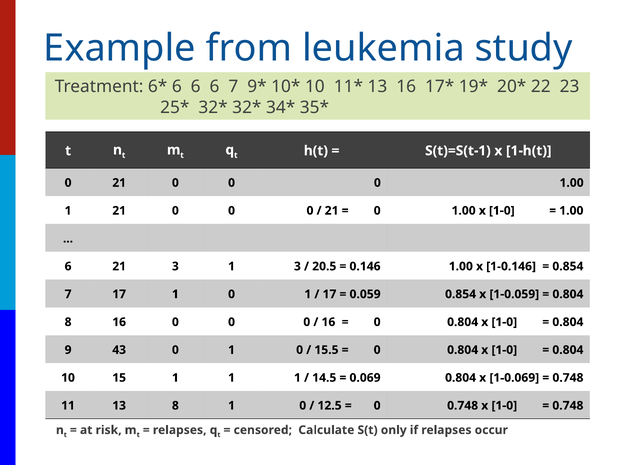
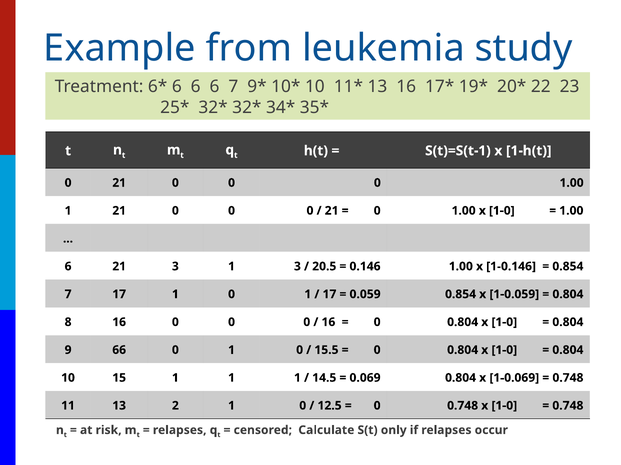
43: 43 -> 66
13 8: 8 -> 2
